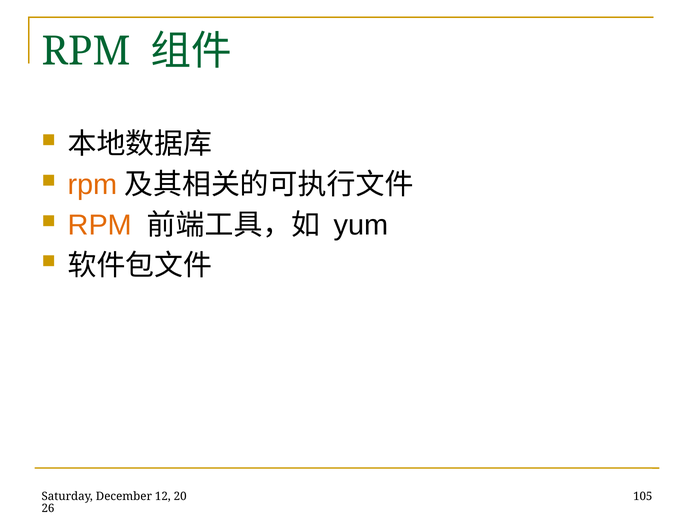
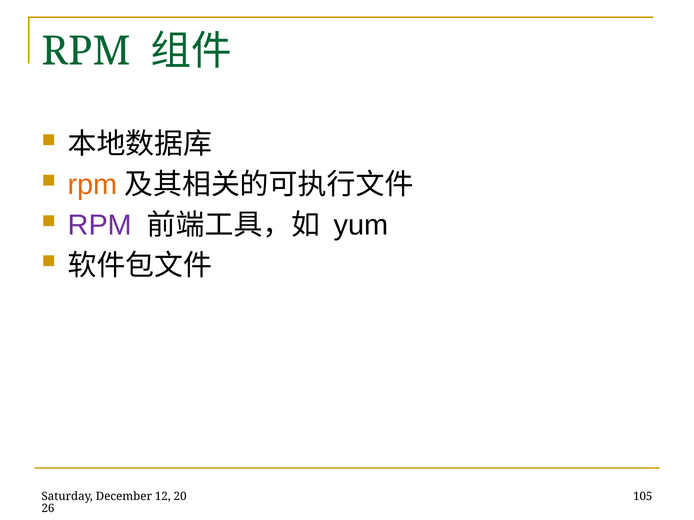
RPM at (100, 225) colour: orange -> purple
